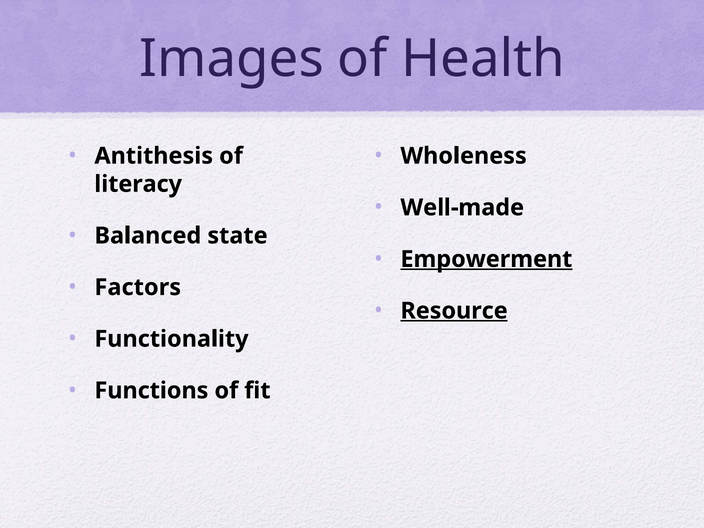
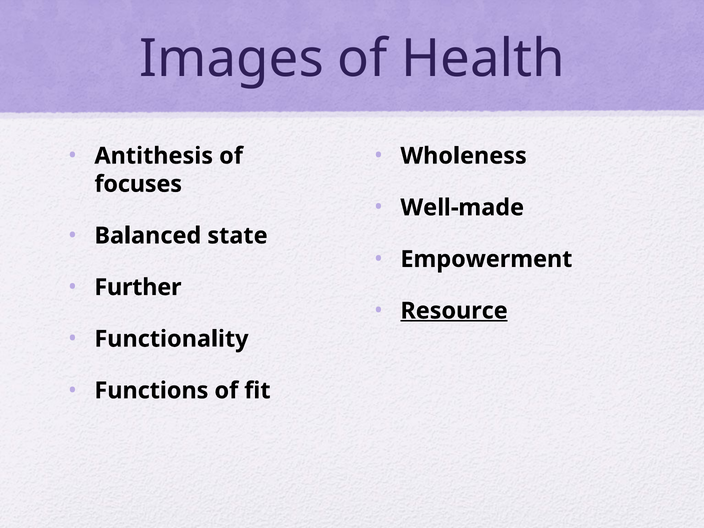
literacy: literacy -> focuses
Empowerment underline: present -> none
Factors: Factors -> Further
